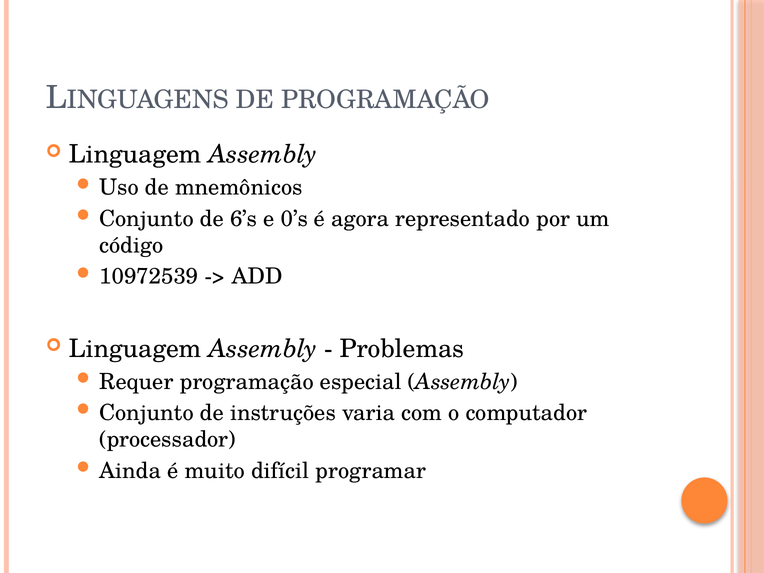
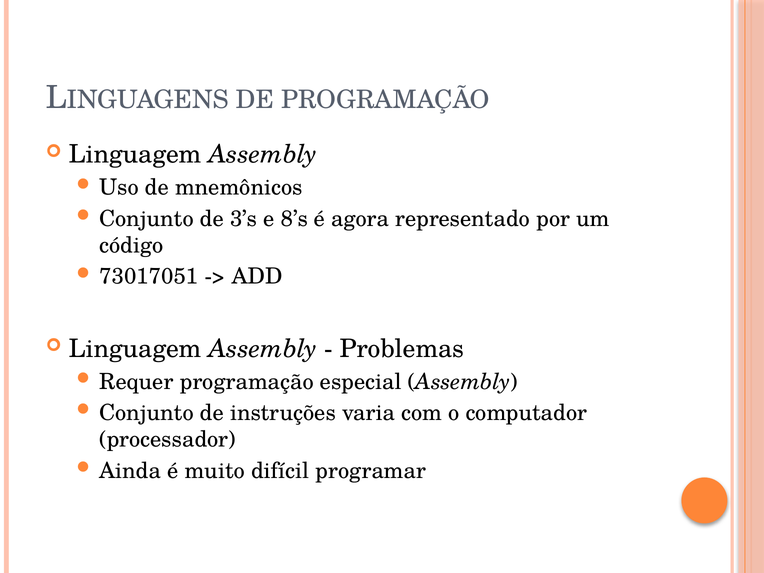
6’s: 6’s -> 3’s
0’s: 0’s -> 8’s
10972539: 10972539 -> 73017051
